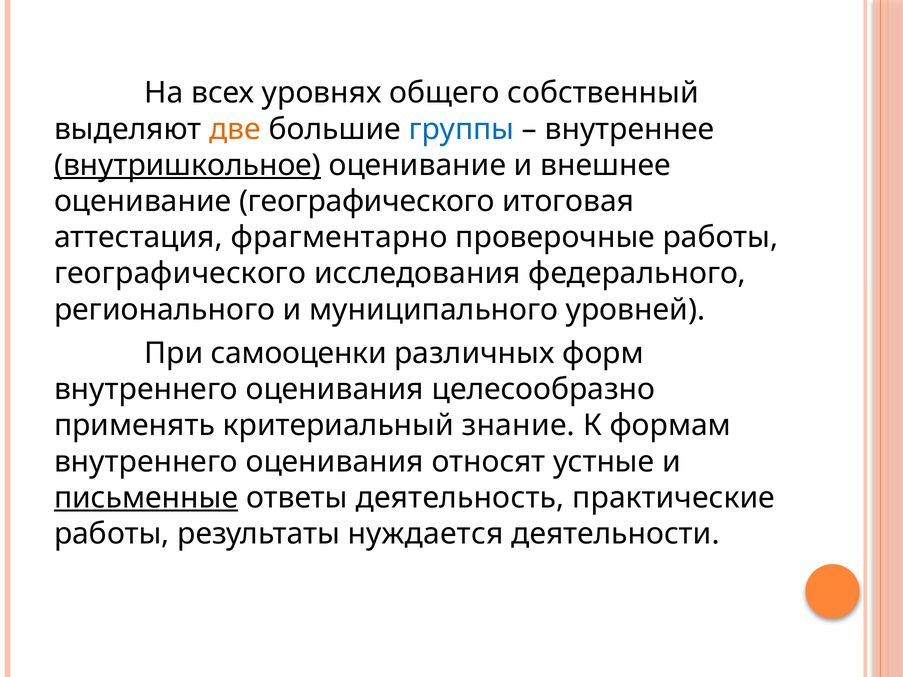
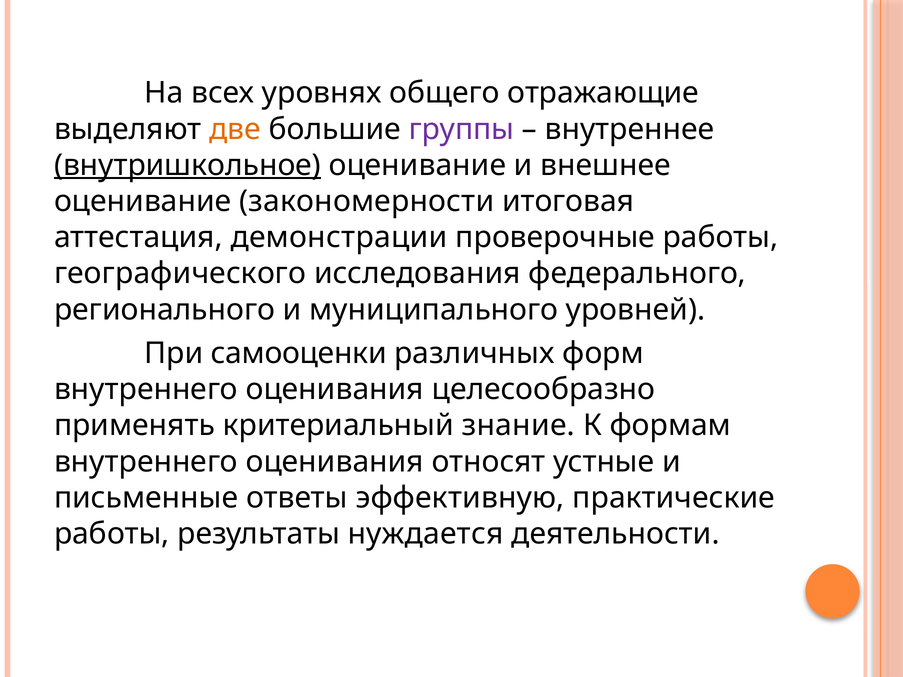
собственный: собственный -> отражающие
группы colour: blue -> purple
оценивание географического: географического -> закономерности
фрагментарно: фрагментарно -> демонстрации
письменные underline: present -> none
деятельность: деятельность -> эффективную
